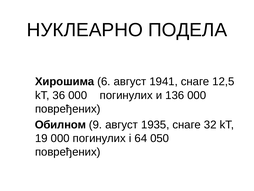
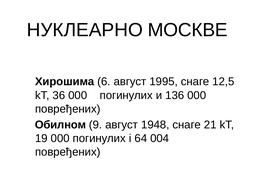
ПОДЕЛА: ПОДЕЛА -> МОСКВЕ
1941: 1941 -> 1995
1935: 1935 -> 1948
32: 32 -> 21
050: 050 -> 004
